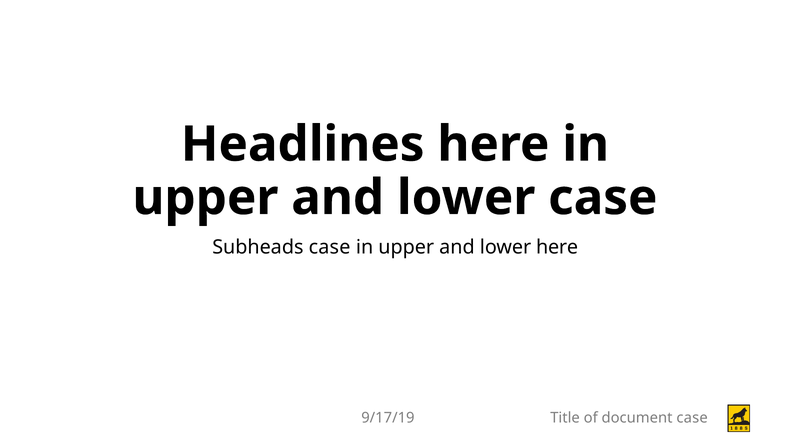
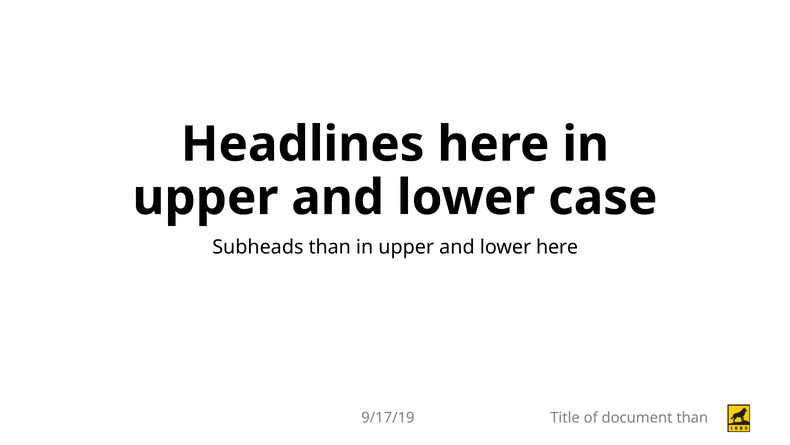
Subheads case: case -> than
document case: case -> than
